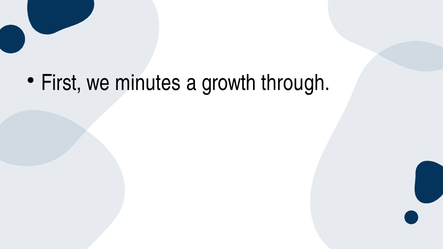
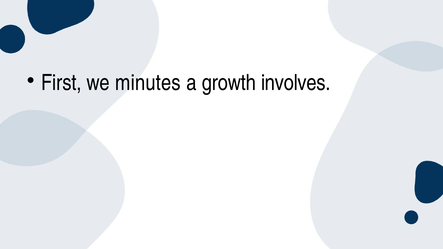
through: through -> involves
